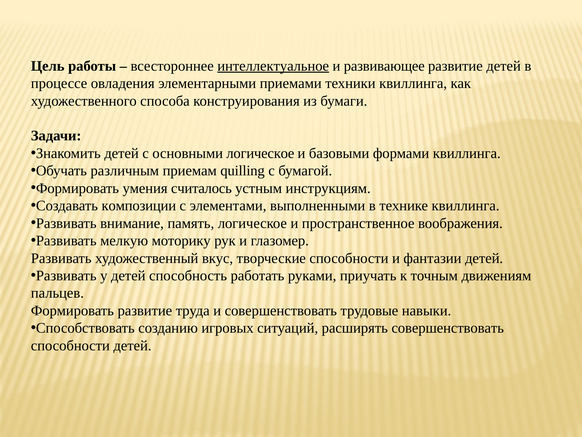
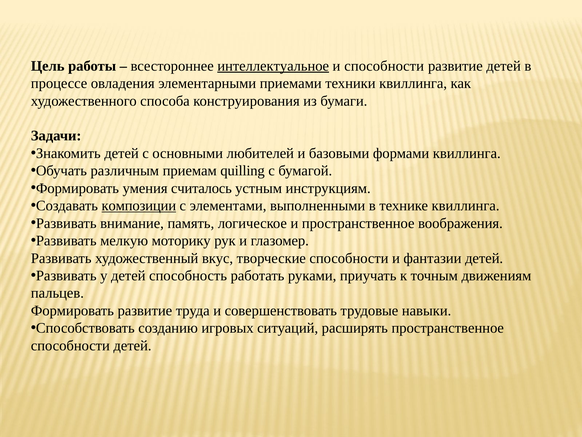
и развивающее: развивающее -> способности
основными логическое: логическое -> любителей
композиции underline: none -> present
расширять совершенствовать: совершенствовать -> пространственное
